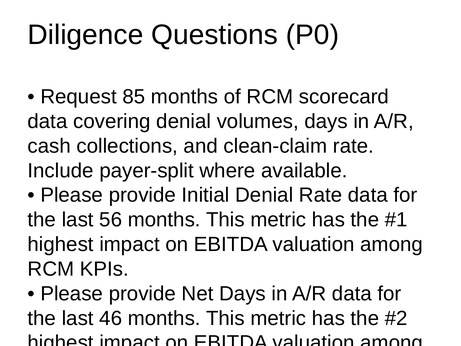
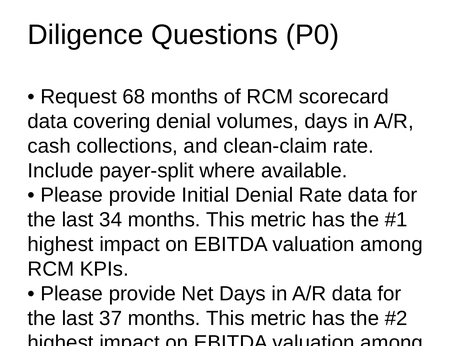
85: 85 -> 68
56: 56 -> 34
46: 46 -> 37
